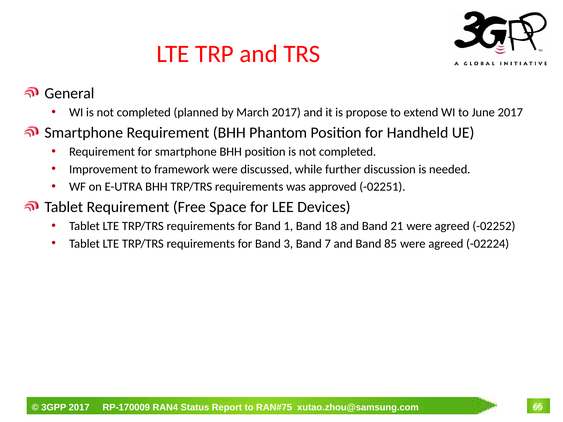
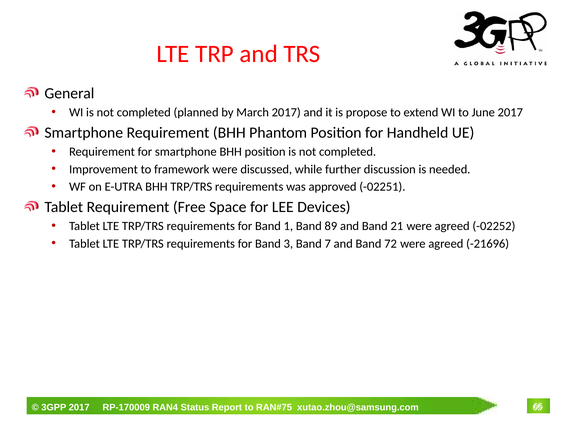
18: 18 -> 89
85: 85 -> 72
-02224: -02224 -> -21696
